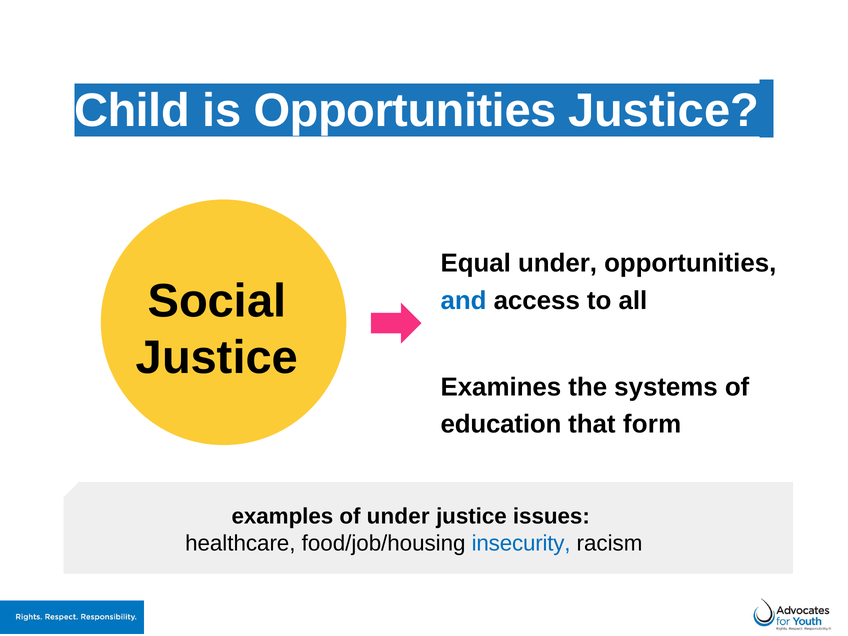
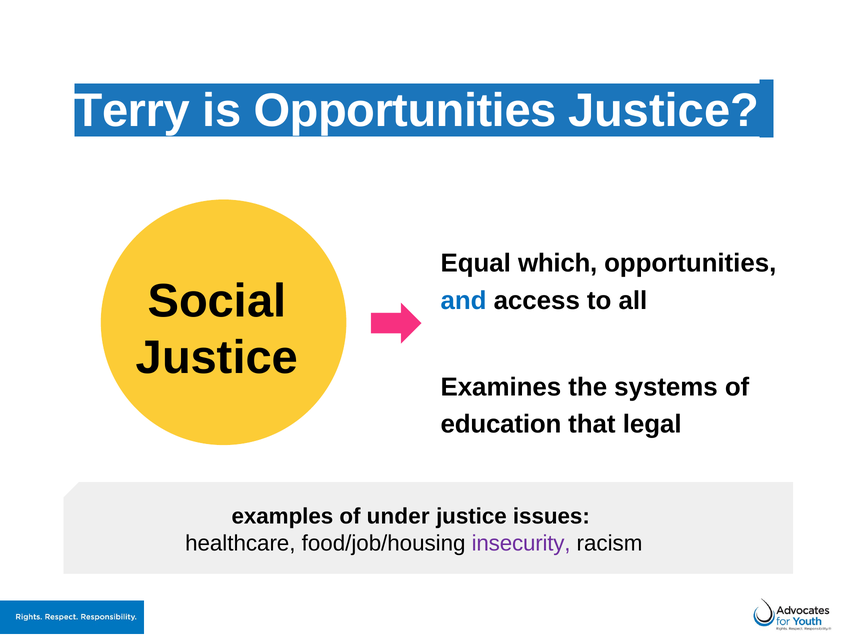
Child: Child -> Terry
Equal under: under -> which
form: form -> legal
insecurity colour: blue -> purple
